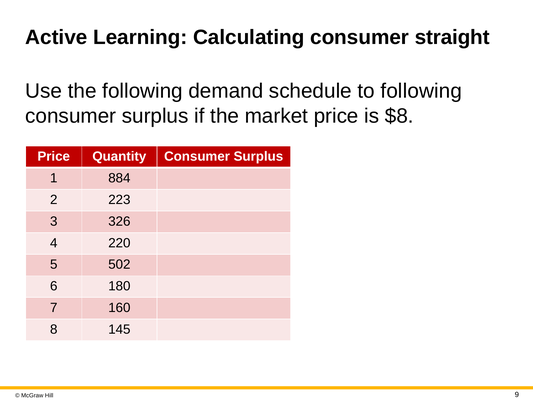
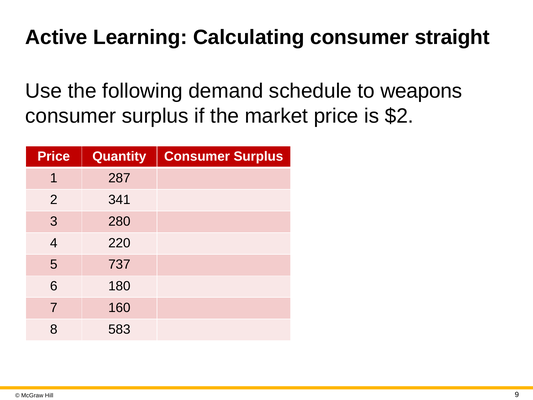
to following: following -> weapons
$8: $8 -> $2
884: 884 -> 287
223: 223 -> 341
326: 326 -> 280
502: 502 -> 737
145: 145 -> 583
